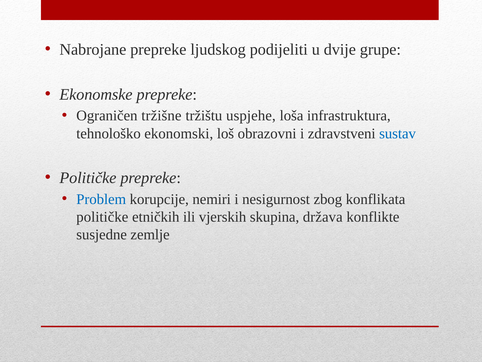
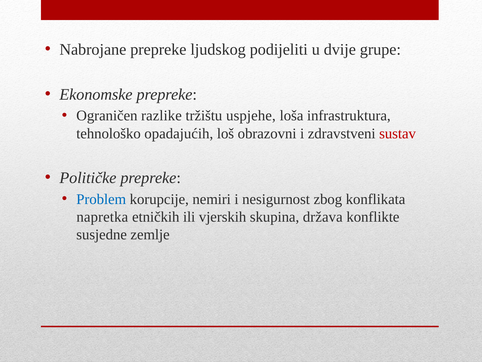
tržišne: tržišne -> razlike
ekonomski: ekonomski -> opadajućih
sustav colour: blue -> red
političke at (102, 217): političke -> napretka
